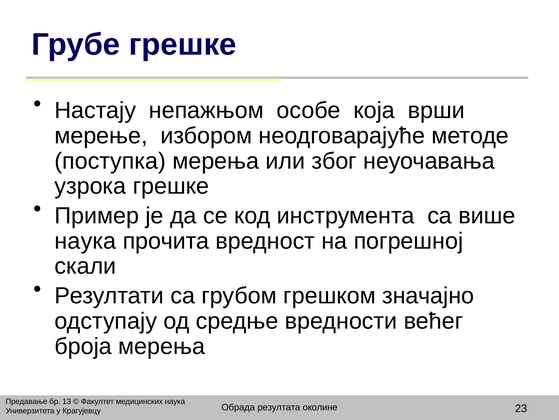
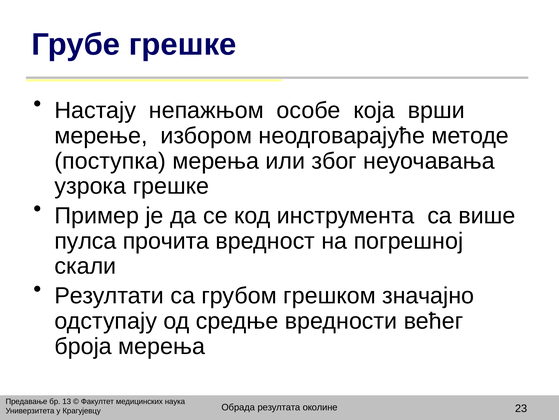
наука at (85, 241): наука -> пулса
